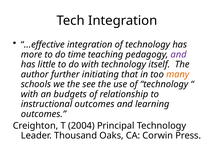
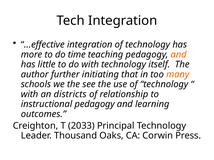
and at (179, 55) colour: purple -> orange
budgets: budgets -> districts
instructional outcomes: outcomes -> pedagogy
2004: 2004 -> 2033
